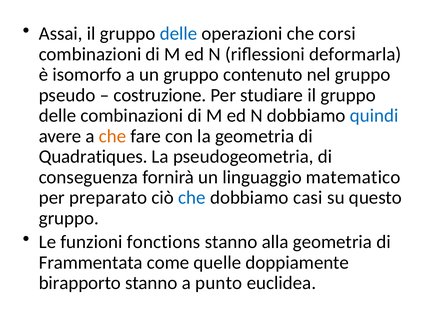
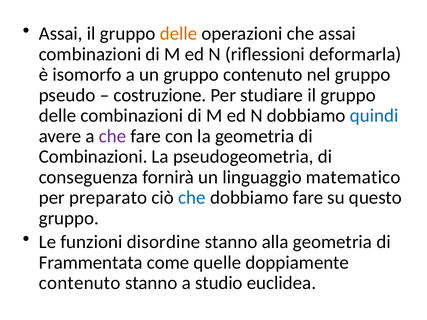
delle at (178, 34) colour: blue -> orange
che corsi: corsi -> assai
che at (113, 136) colour: orange -> purple
Quadratiques at (93, 157): Quadratiques -> Combinazioni
dobbiamo casi: casi -> fare
fonctions: fonctions -> disordine
birapporto at (80, 283): birapporto -> contenuto
punto: punto -> studio
